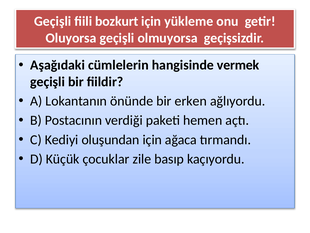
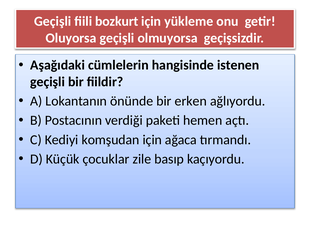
vermek: vermek -> istenen
oluşundan: oluşundan -> komşudan
